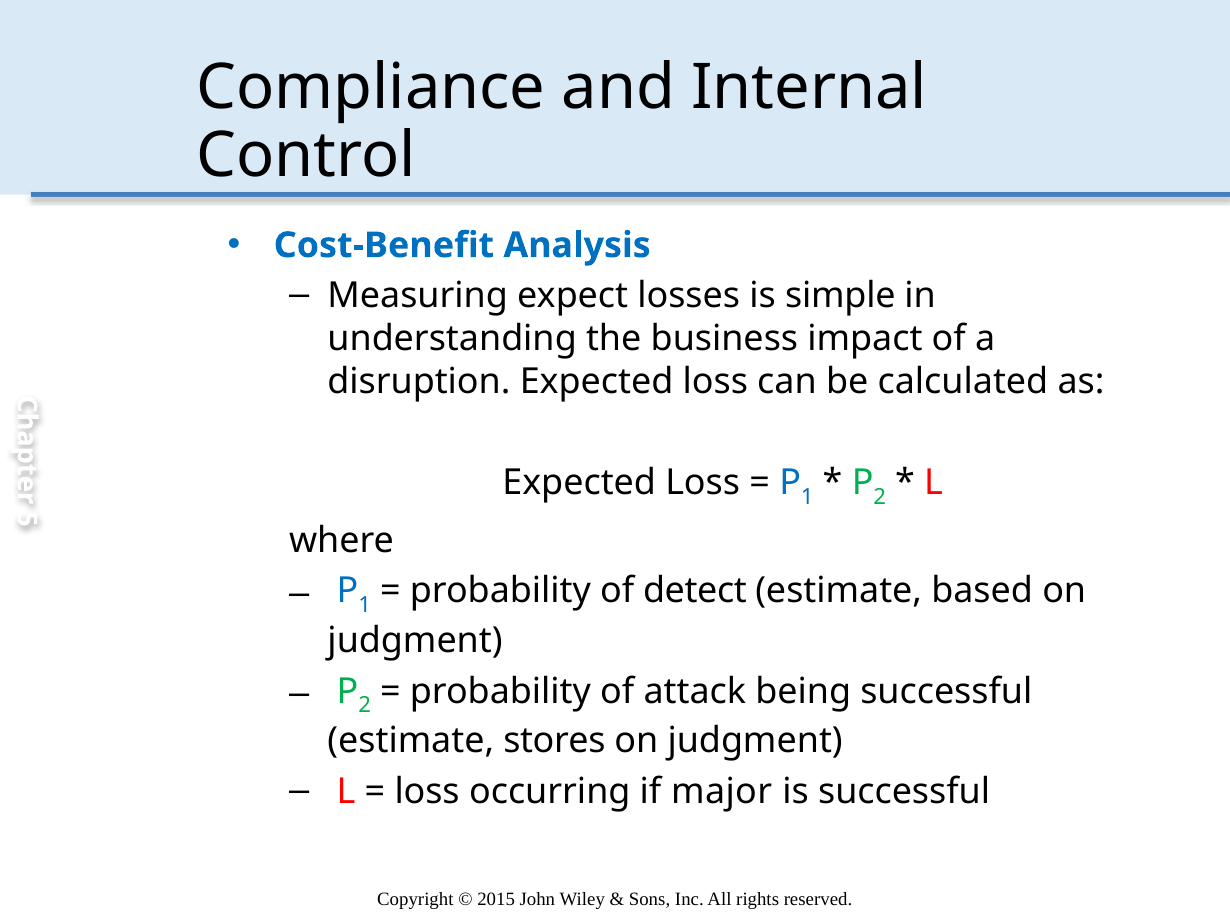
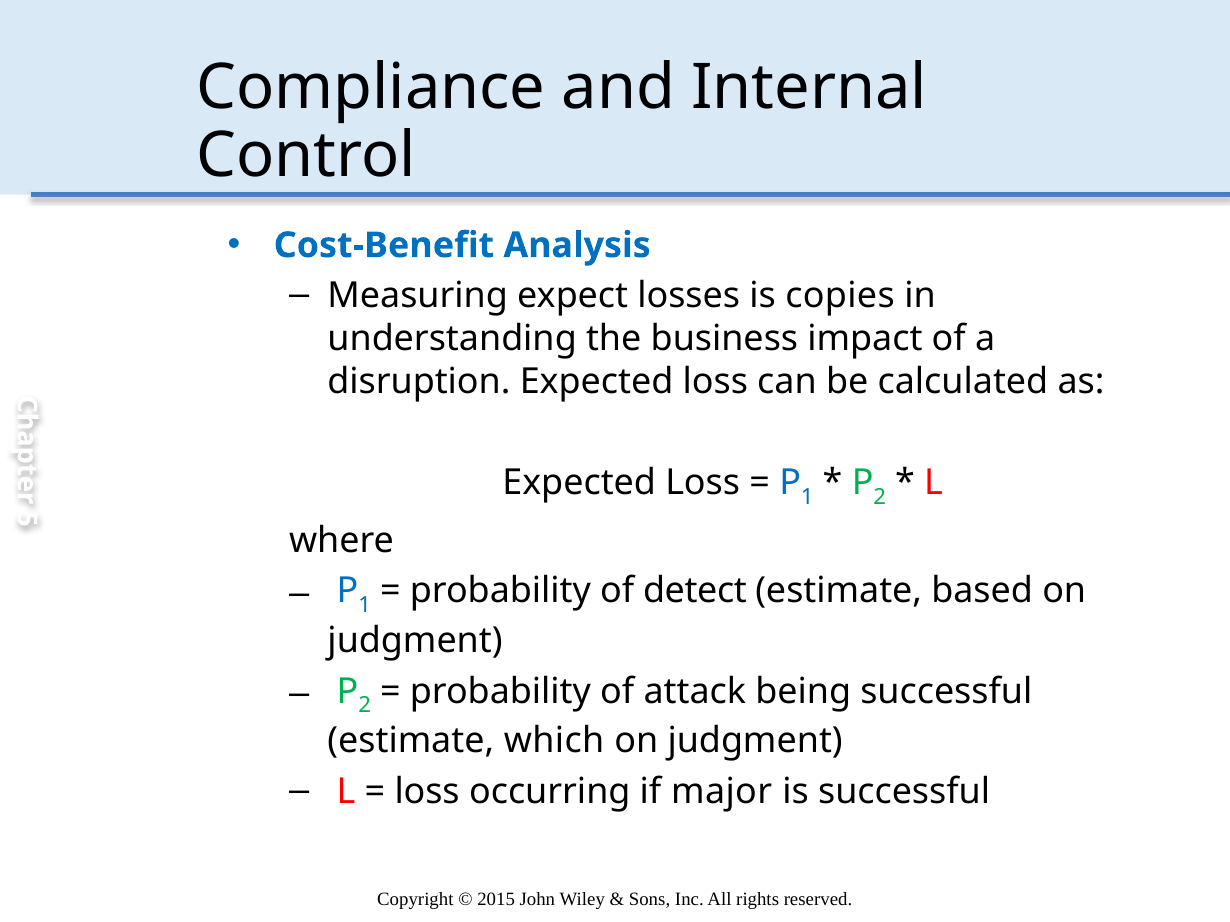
simple: simple -> copies
stores: stores -> which
